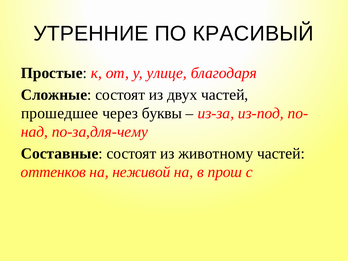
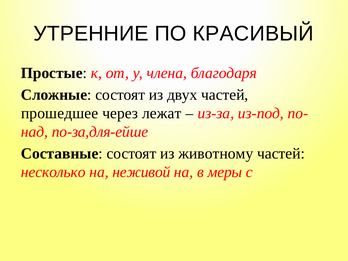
улице: улице -> члена
буквы: буквы -> лежат
по-за,для-чему: по-за,для-чему -> по-за,для-ейше
оттенков: оттенков -> несколько
прош: прош -> меры
